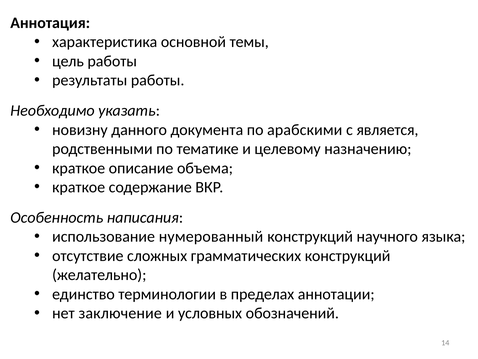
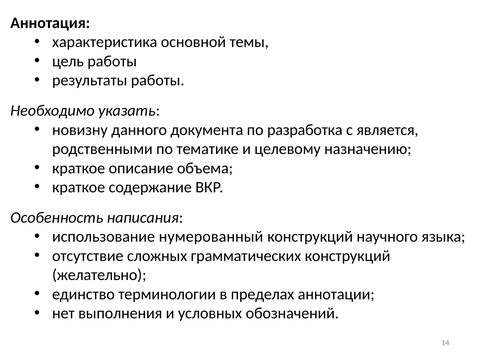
арабскими: арабскими -> разработка
заключение: заключение -> выполнения
